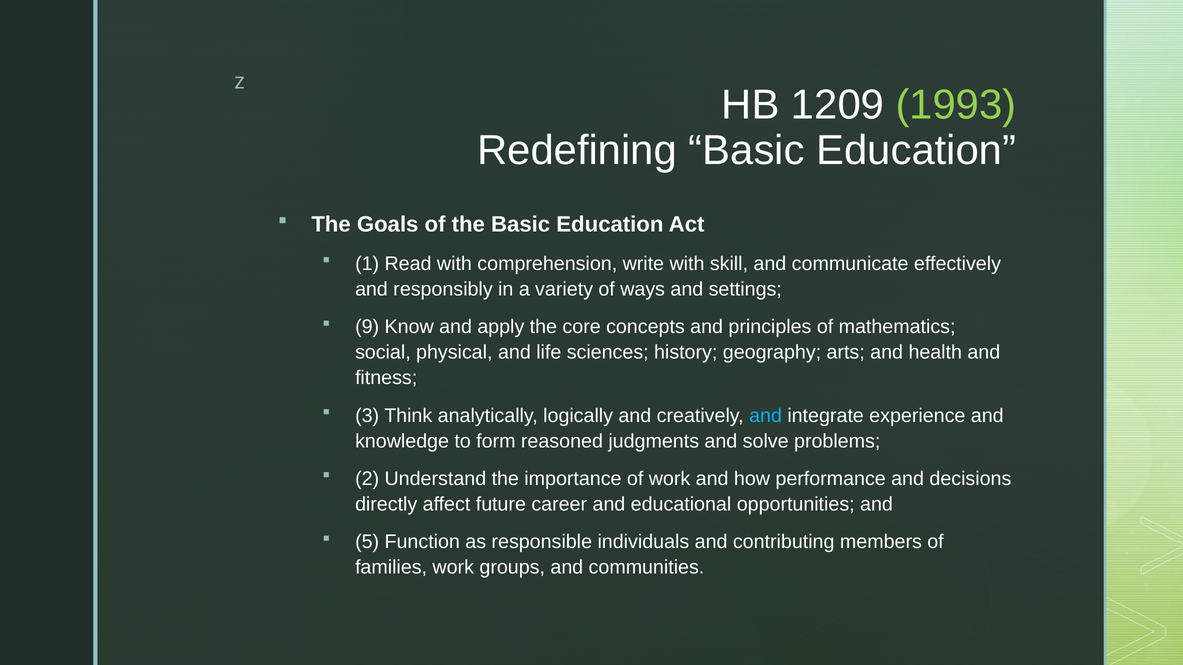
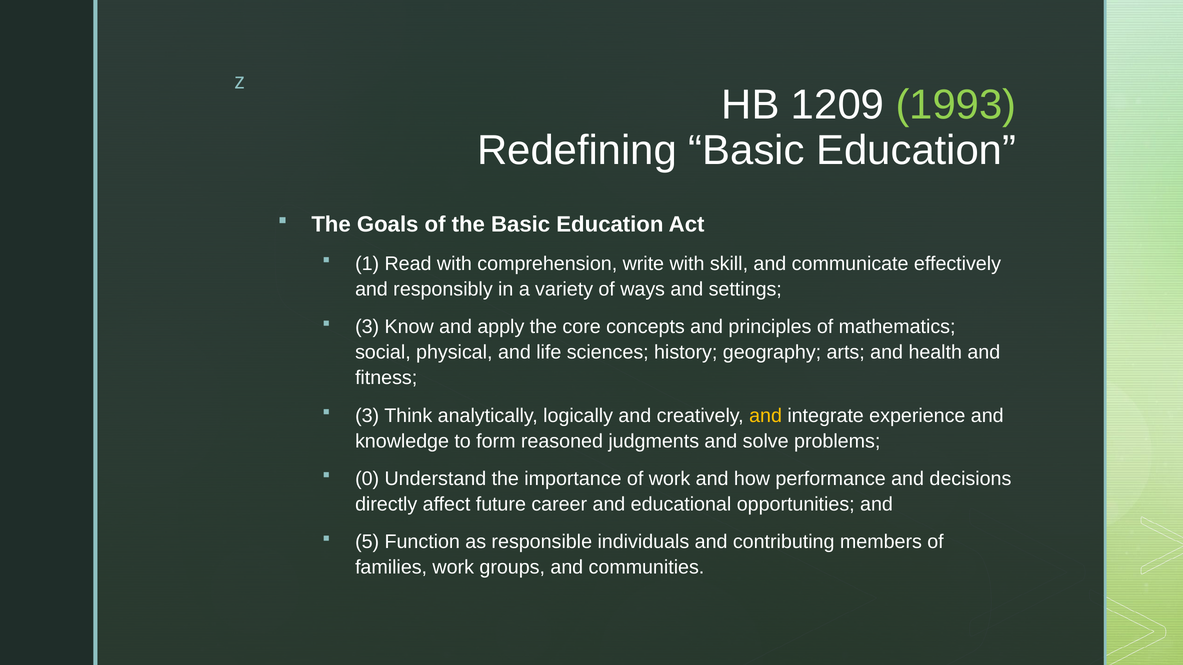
9 at (367, 327): 9 -> 3
and at (766, 416) colour: light blue -> yellow
2: 2 -> 0
